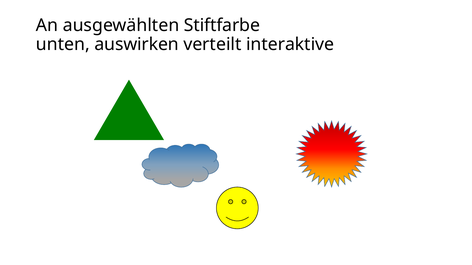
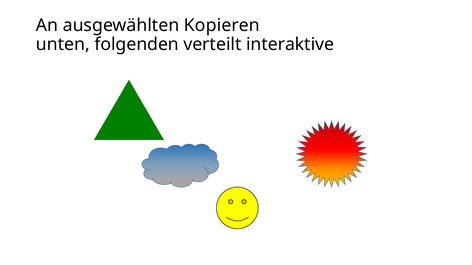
Stiftfarbe: Stiftfarbe -> Kopieren
auswirken: auswirken -> folgenden
